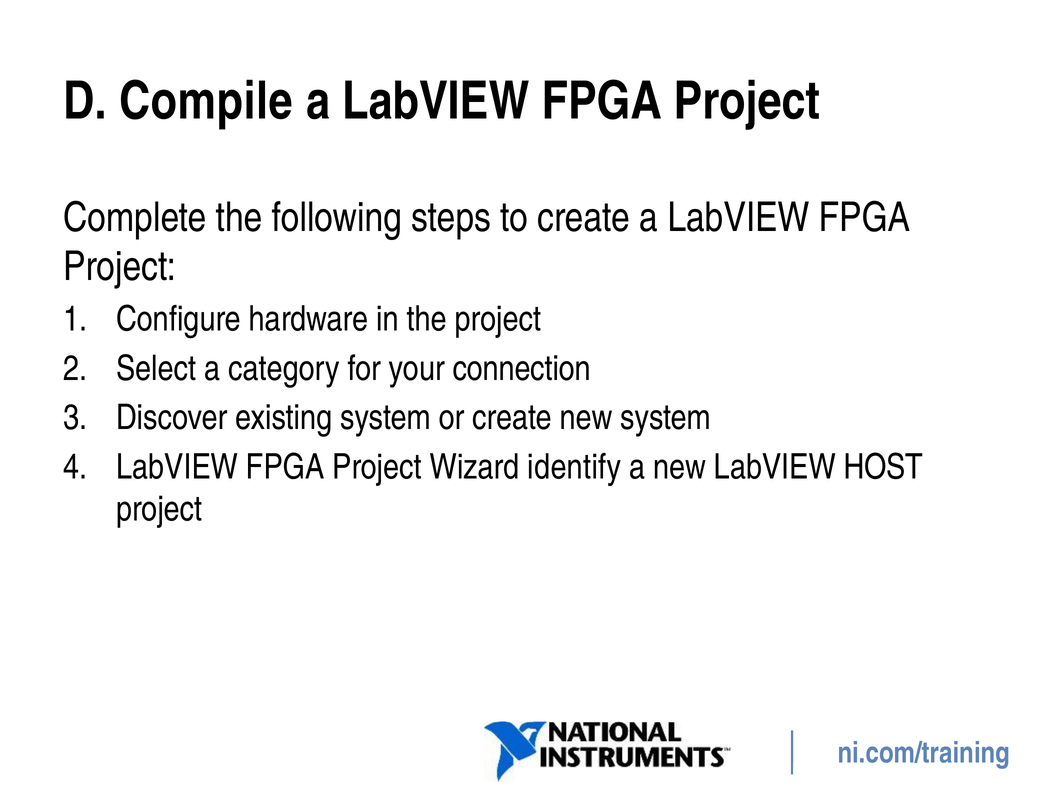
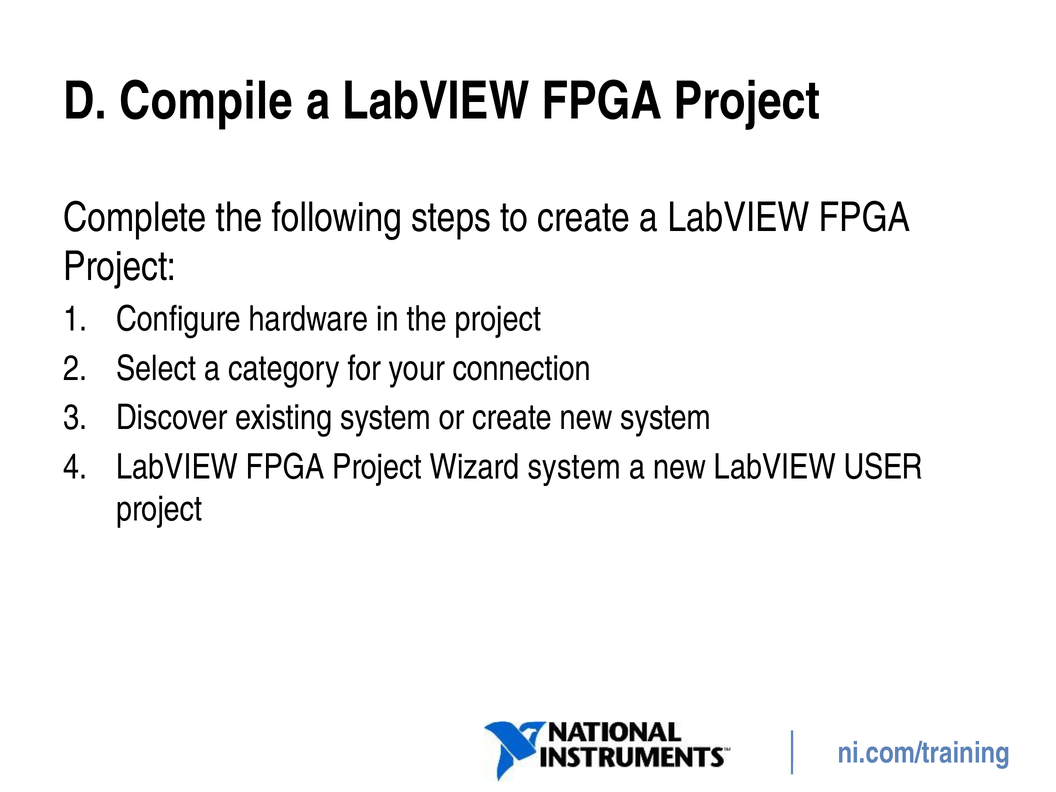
Wizard identify: identify -> system
HOST: HOST -> USER
